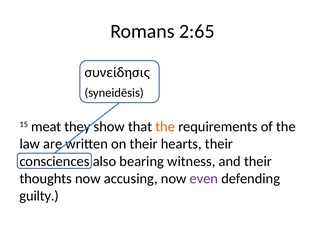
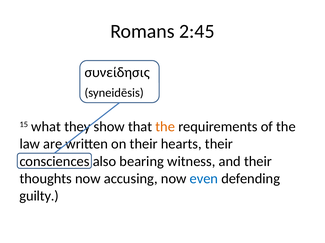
2:65: 2:65 -> 2:45
meat: meat -> what
even colour: purple -> blue
